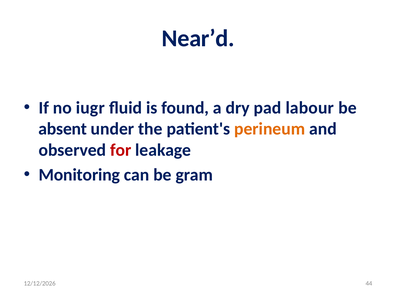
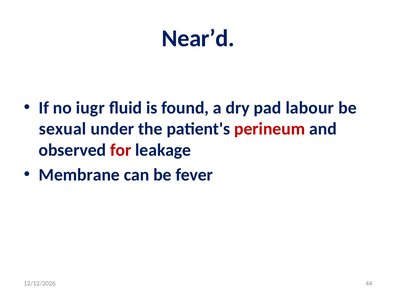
absent: absent -> sexual
perineum colour: orange -> red
Monitoring: Monitoring -> Membrane
gram: gram -> fever
